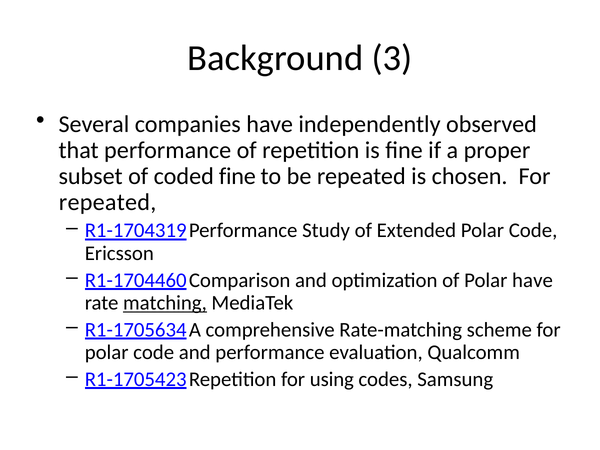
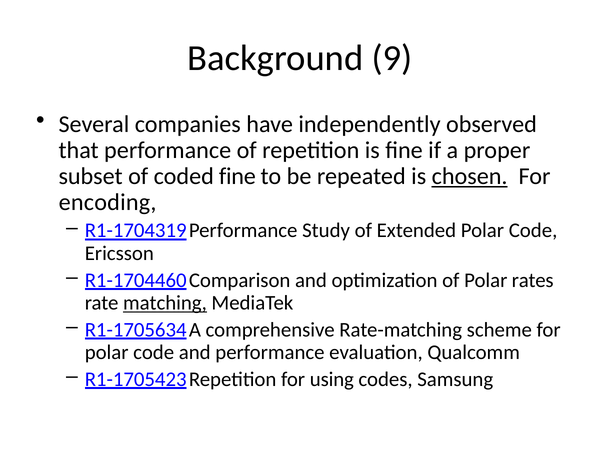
3: 3 -> 9
chosen underline: none -> present
repeated at (108, 202): repeated -> encoding
Polar have: have -> rates
